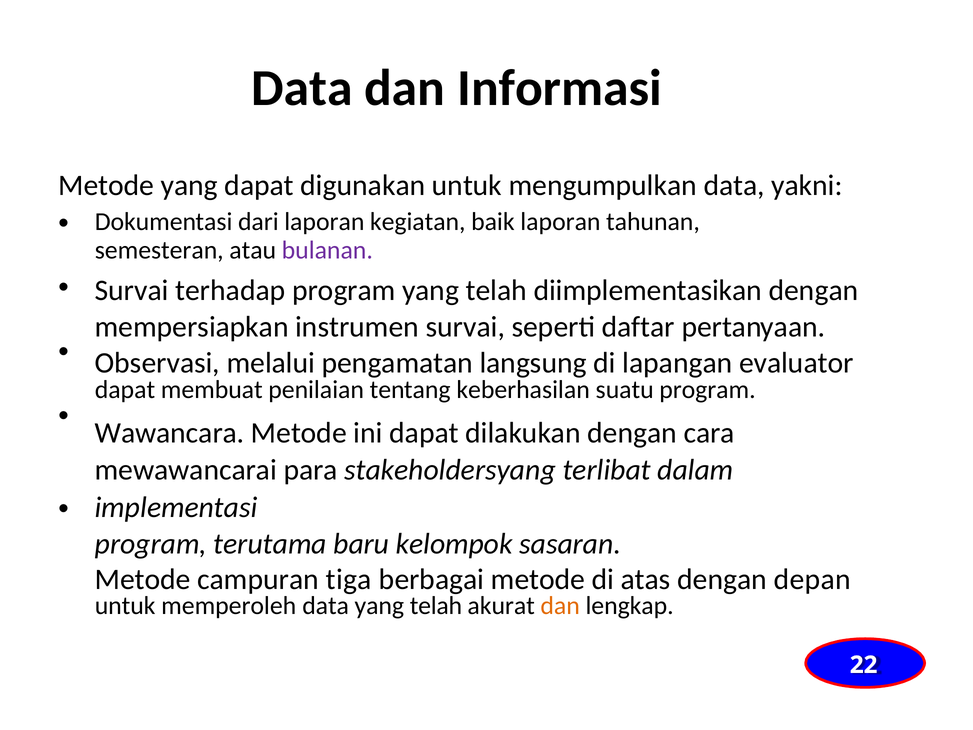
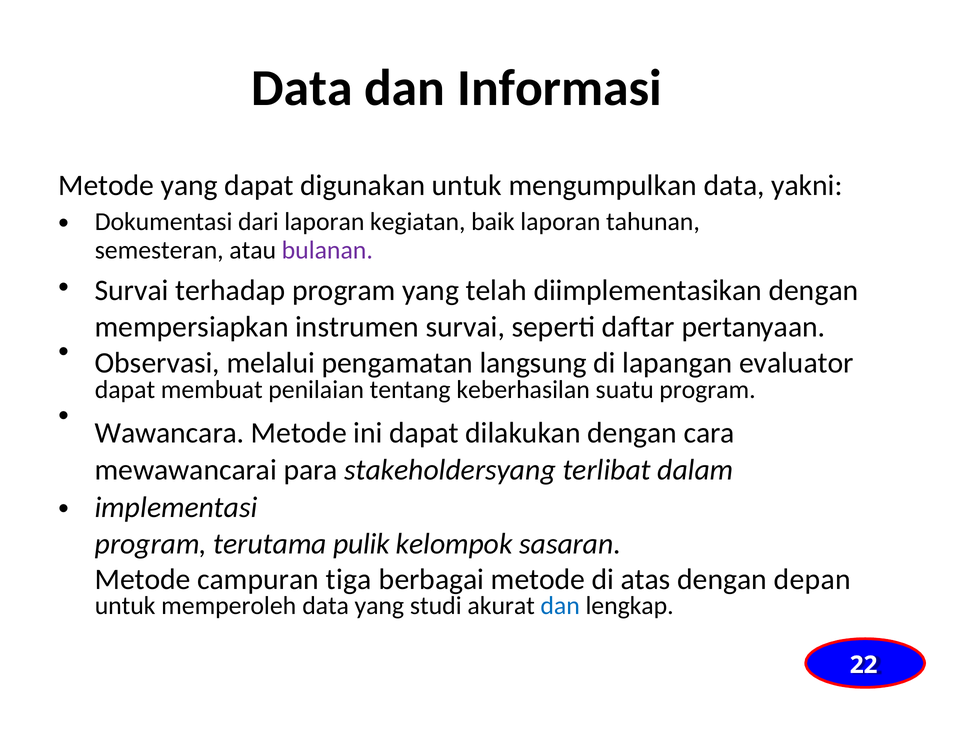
baru: baru -> pulik
data yang telah: telah -> studi
dan at (560, 605) colour: orange -> blue
